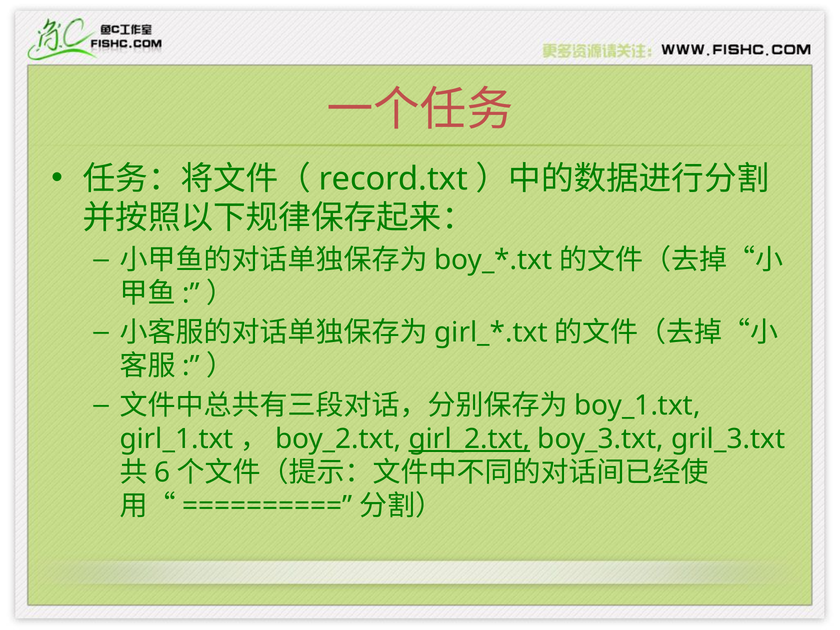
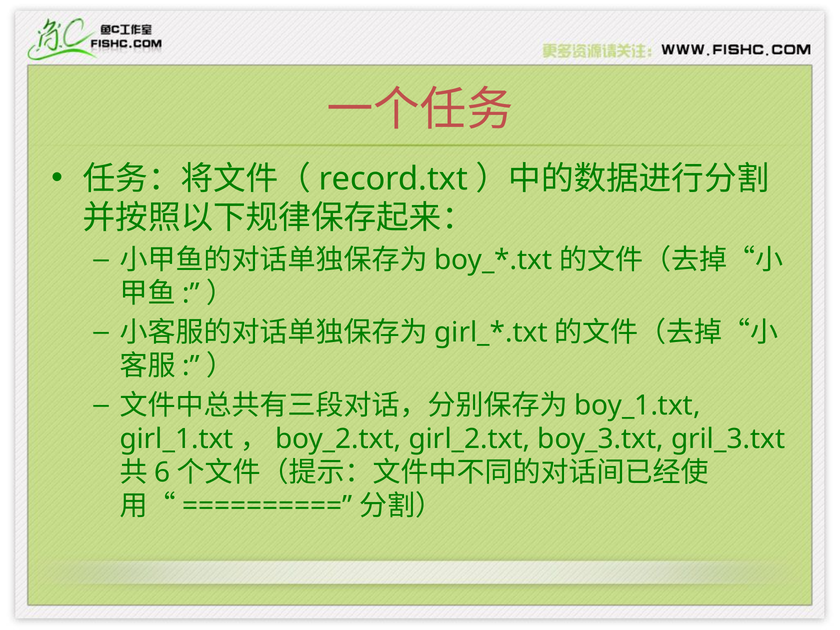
girl_2.txt underline: present -> none
